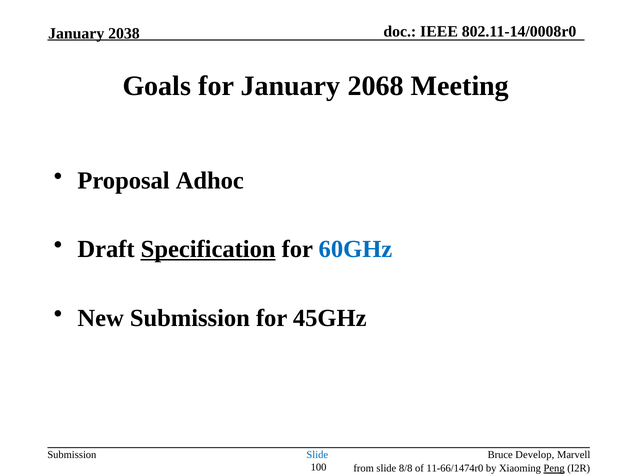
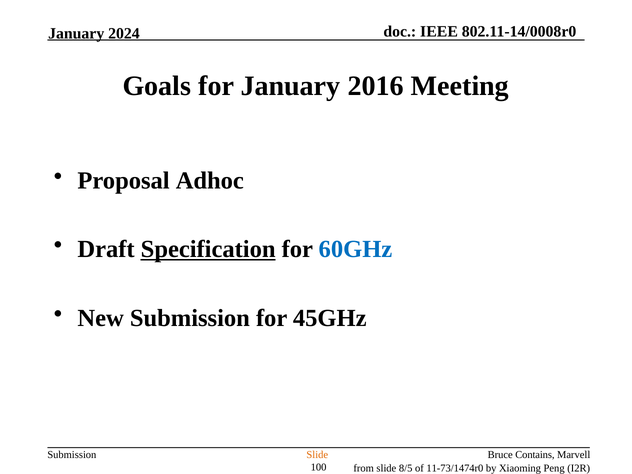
2038: 2038 -> 2024
2068: 2068 -> 2016
Slide at (317, 455) colour: blue -> orange
Develop: Develop -> Contains
8/8: 8/8 -> 8/5
11-66/1474r0: 11-66/1474r0 -> 11-73/1474r0
Peng underline: present -> none
